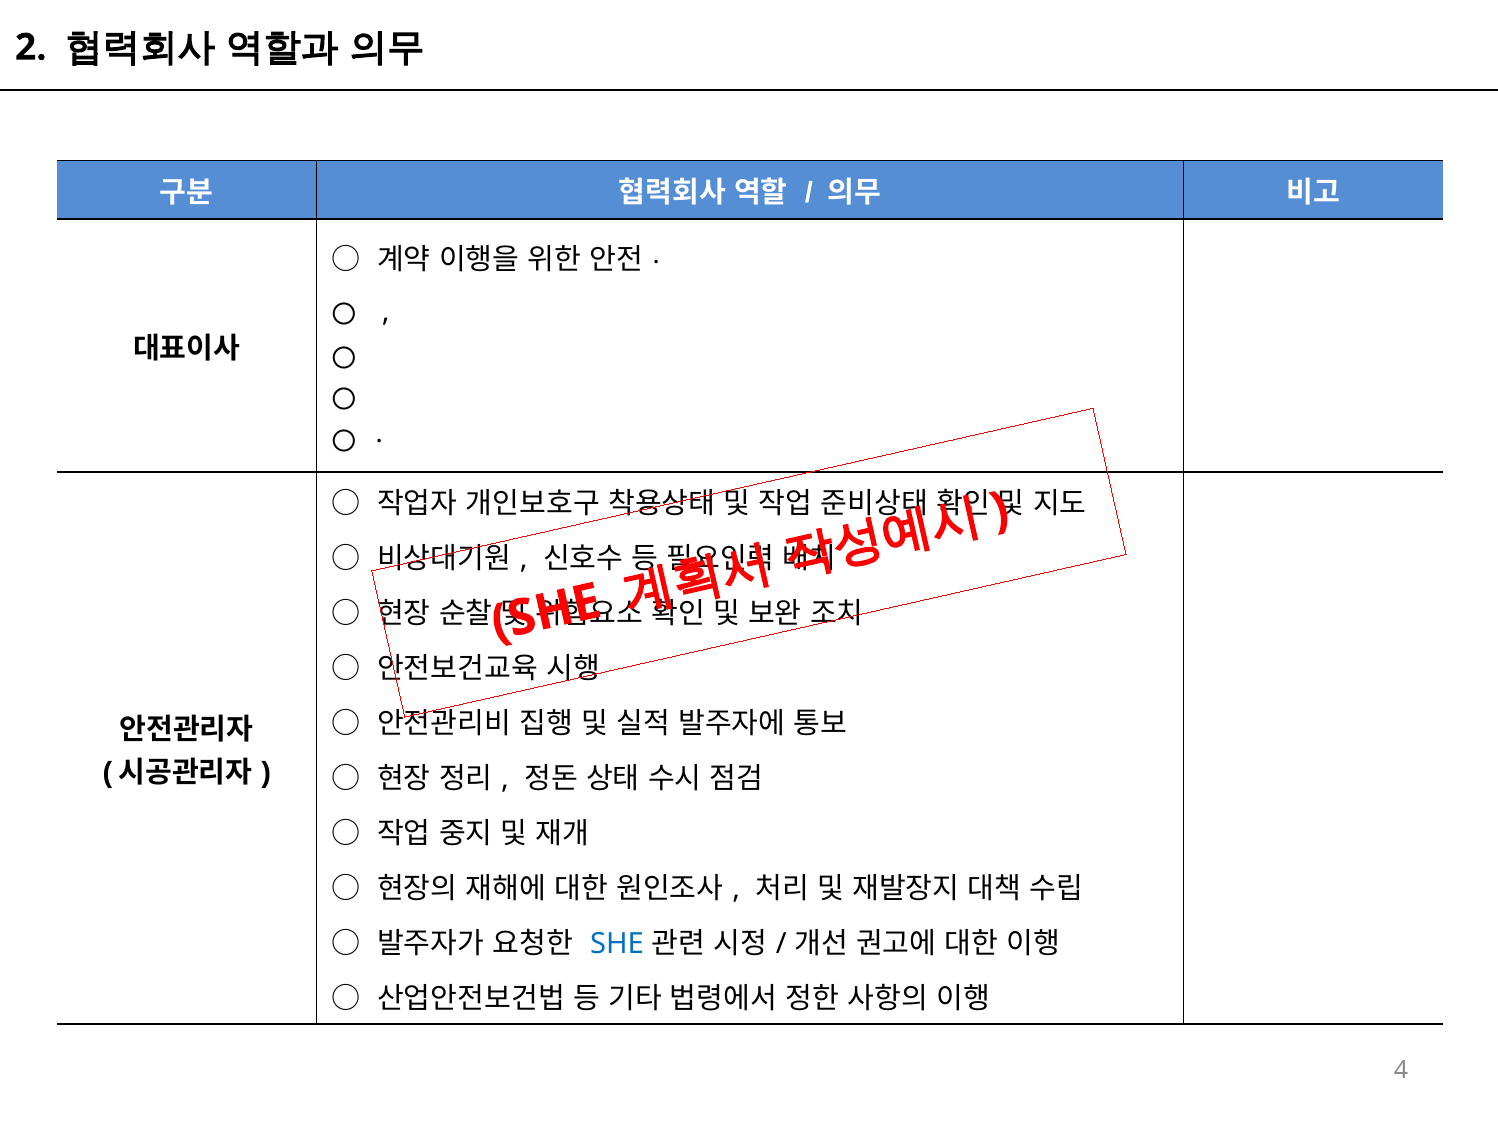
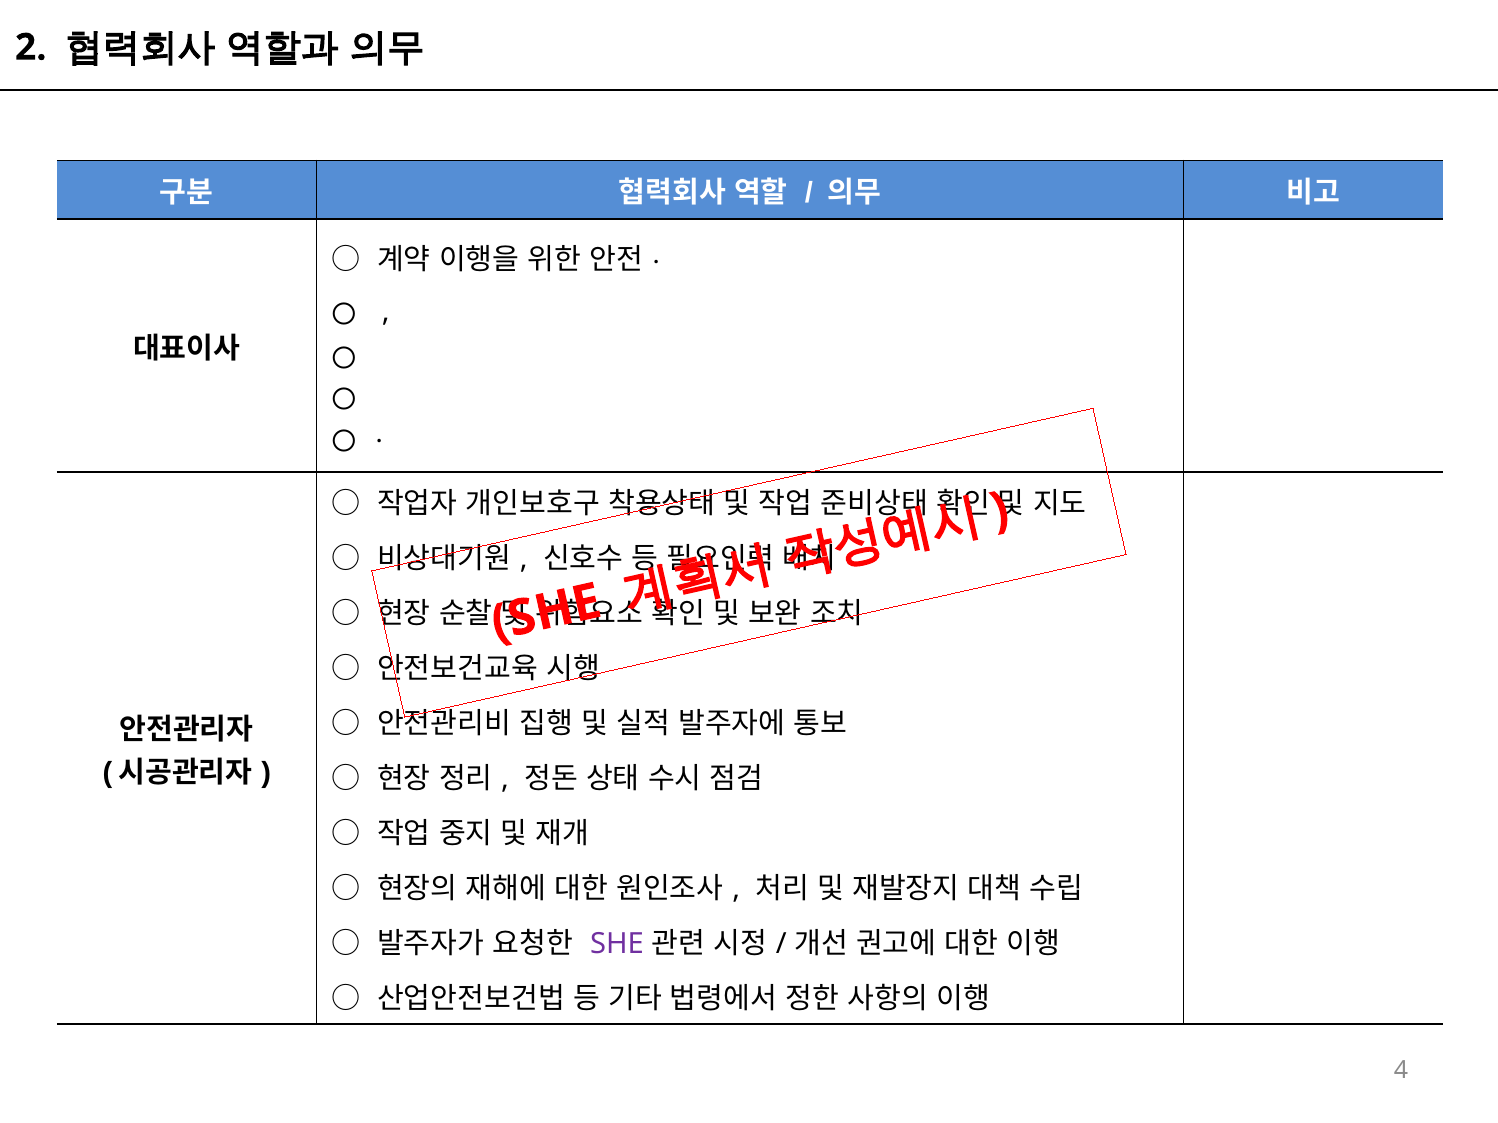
SHE colour: blue -> purple
